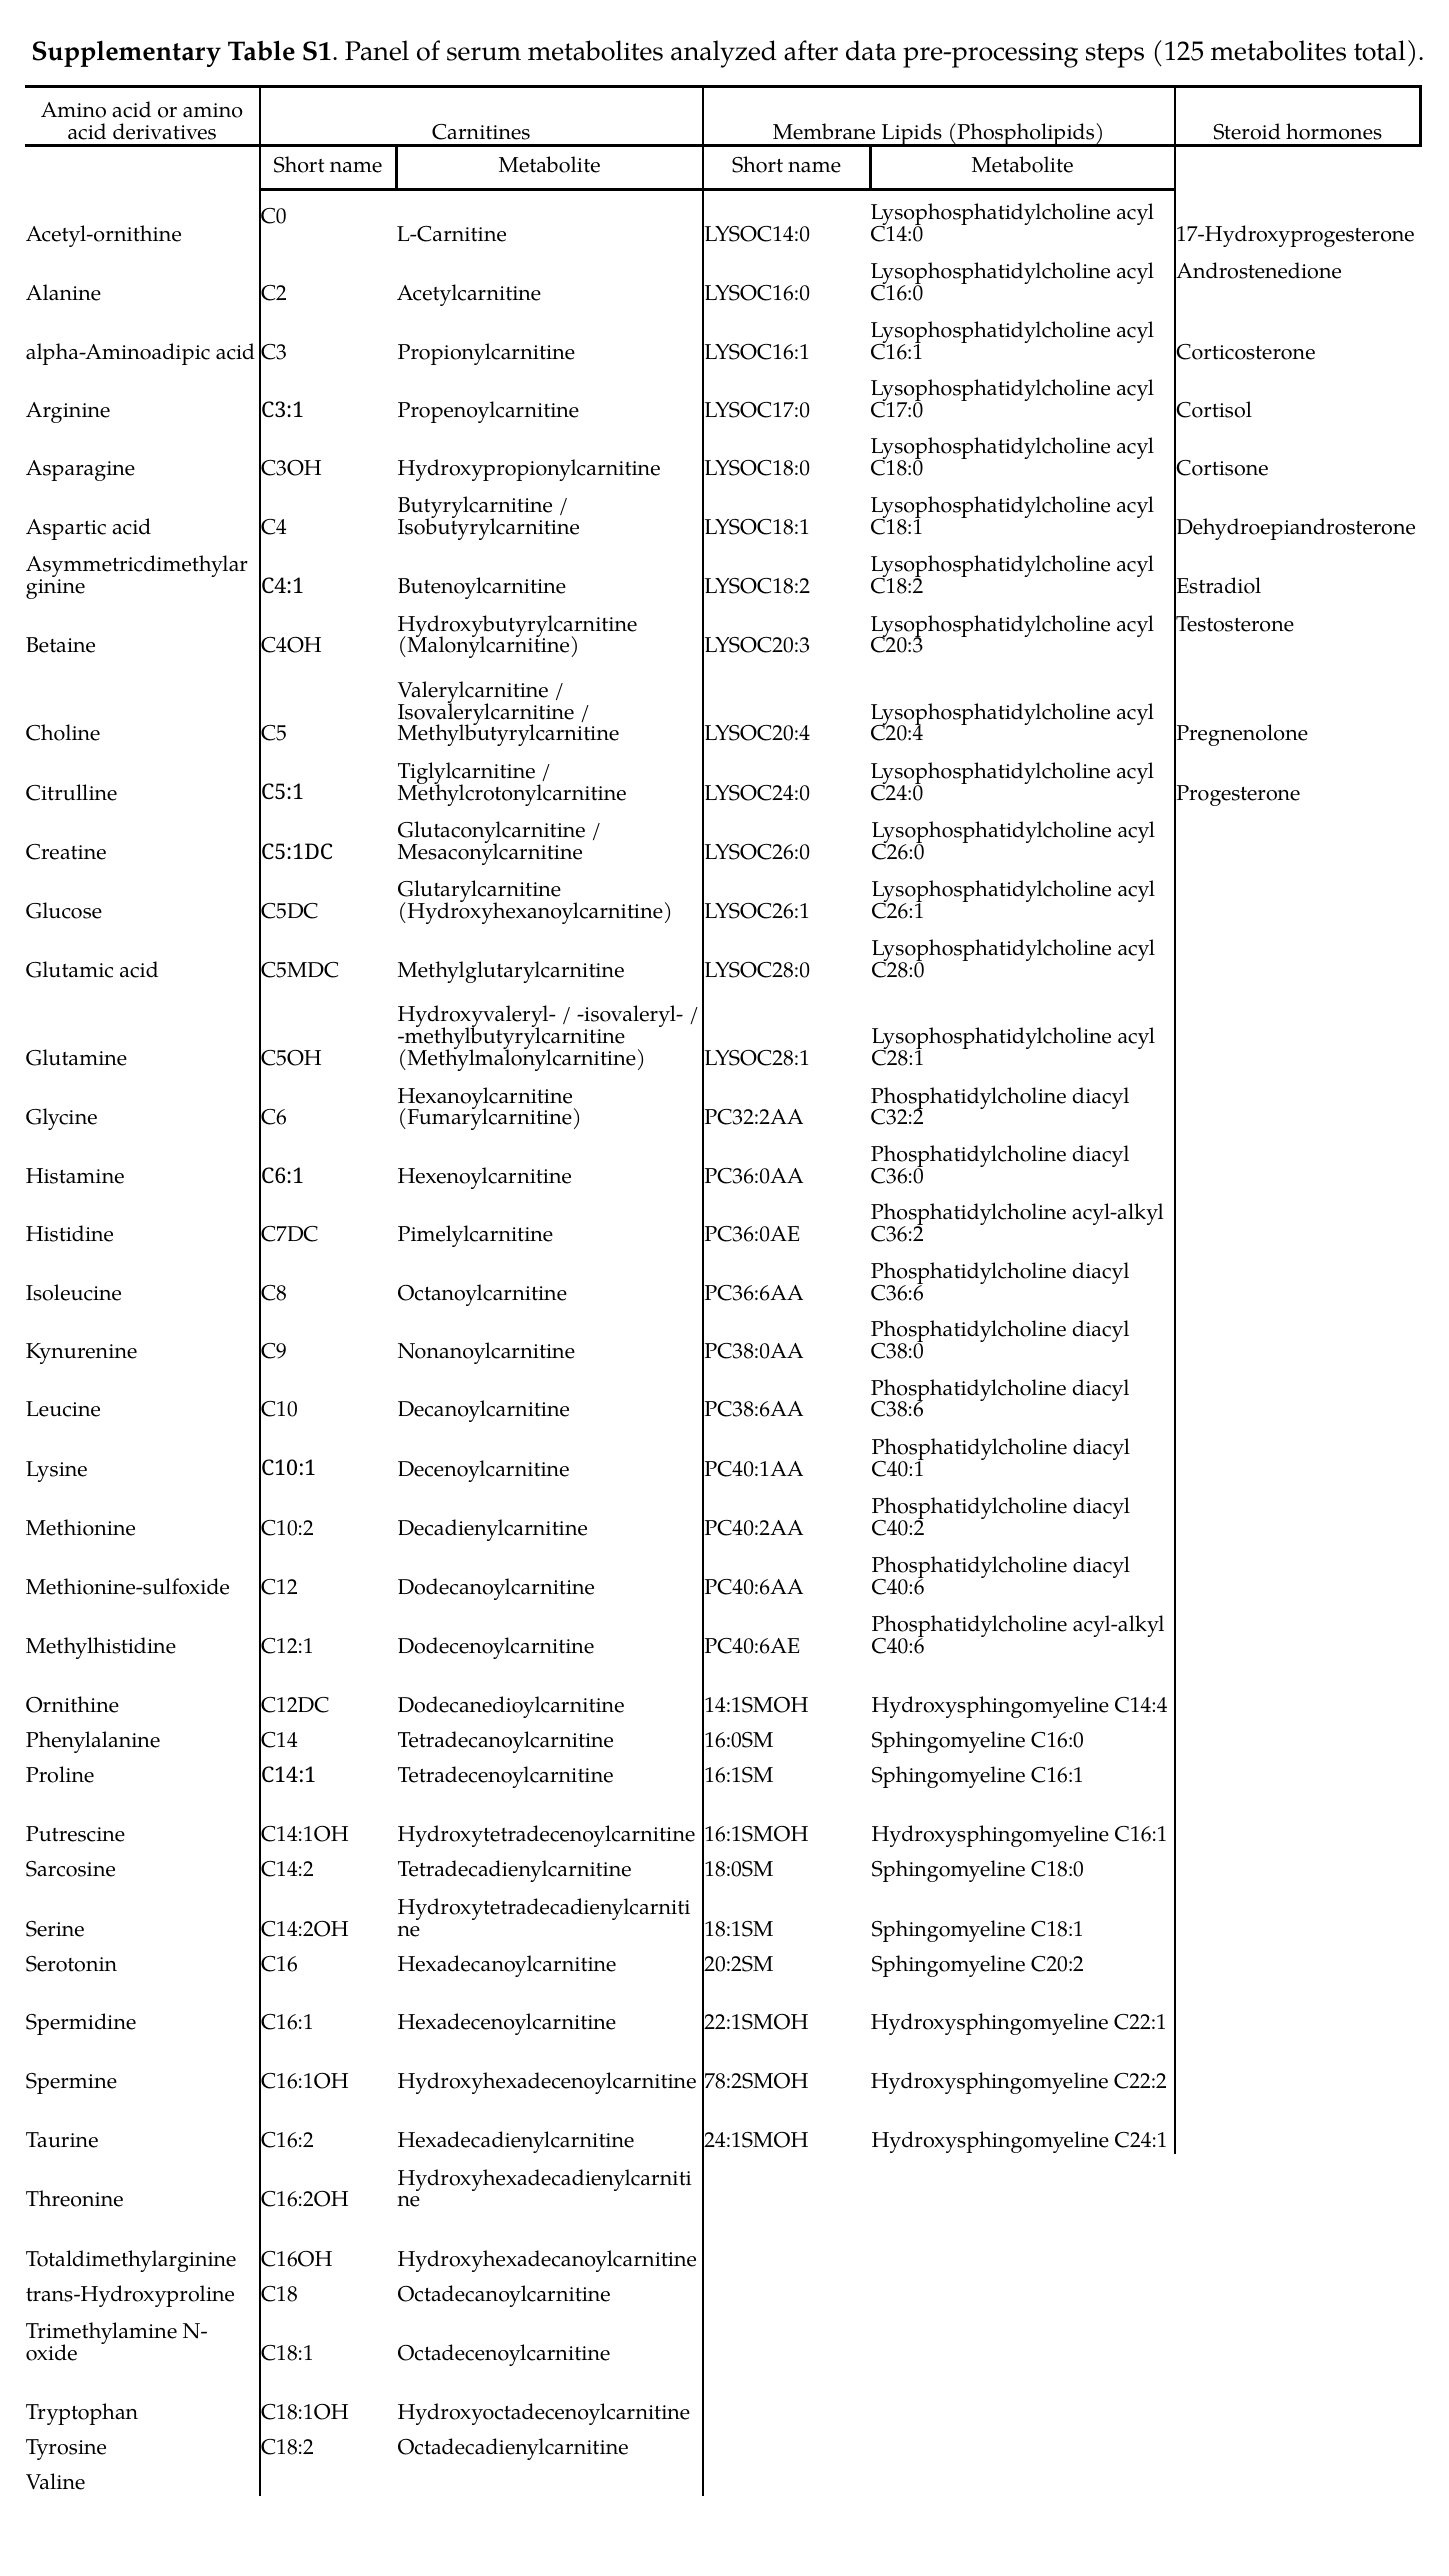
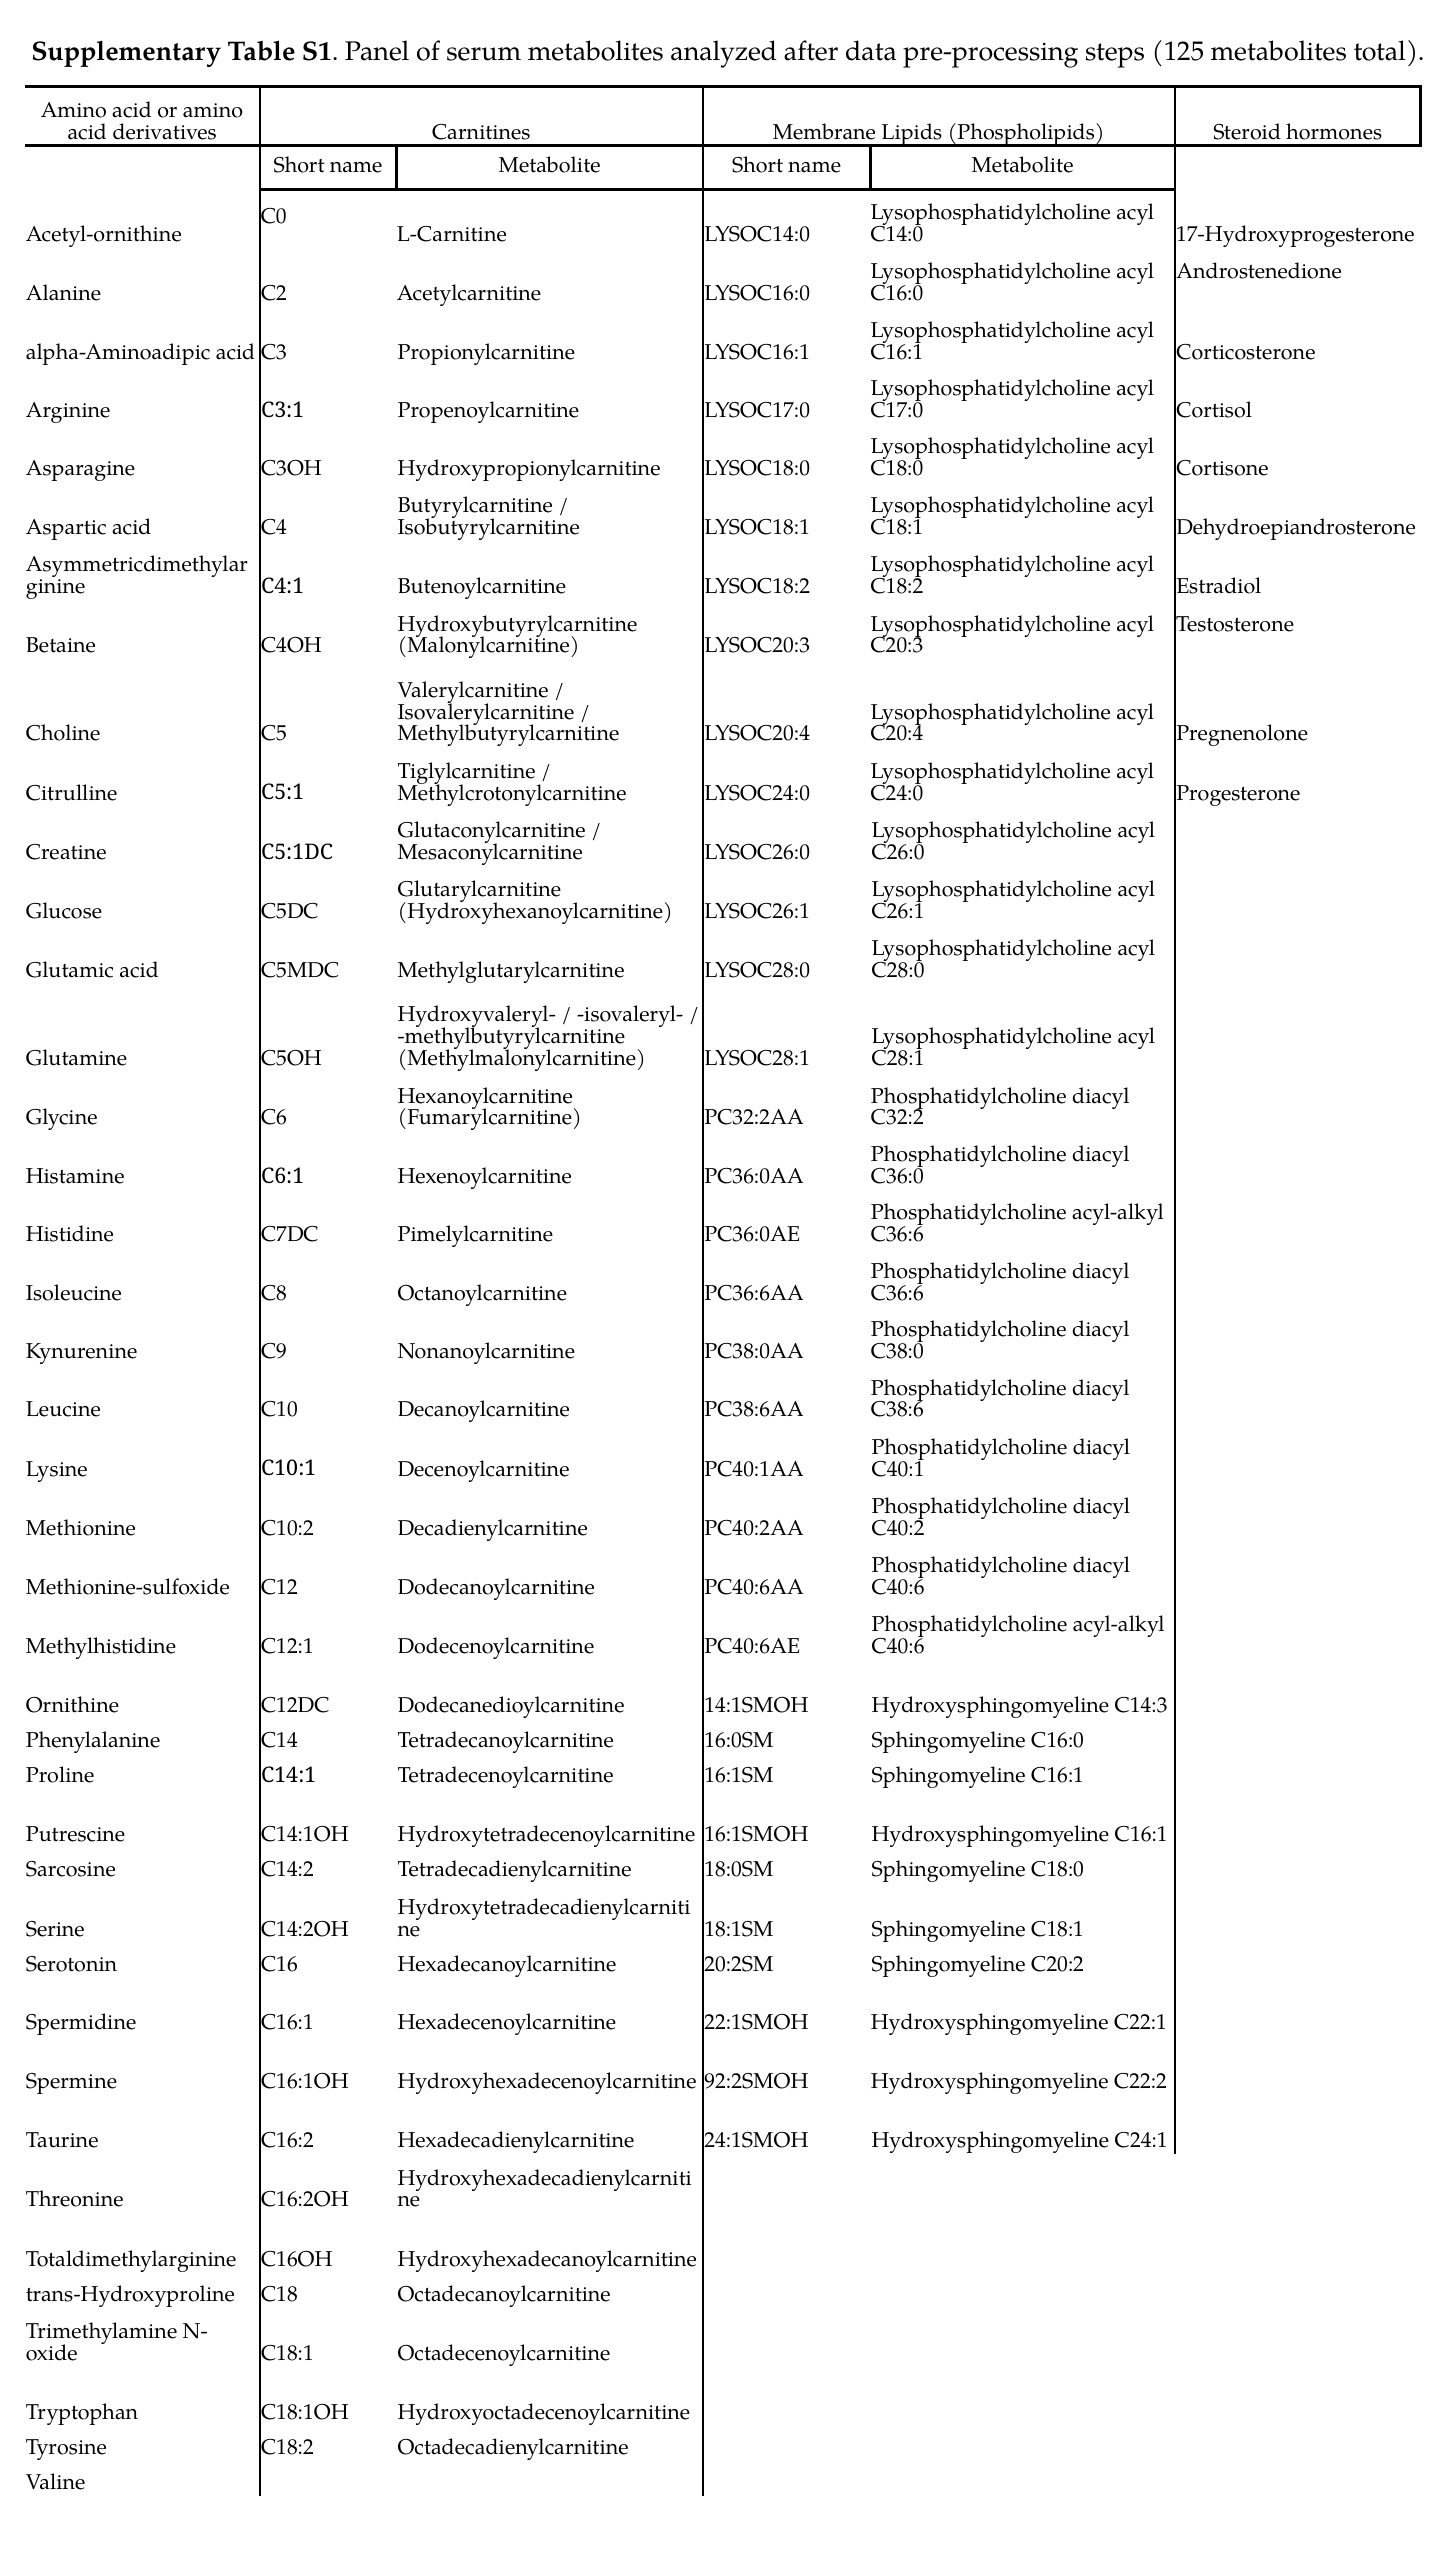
C36:2 at (897, 1235): C36:2 -> C36:6
C14:4: C14:4 -> C14:3
78:2SMOH: 78:2SMOH -> 92:2SMOH
